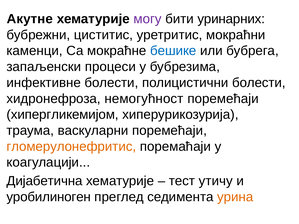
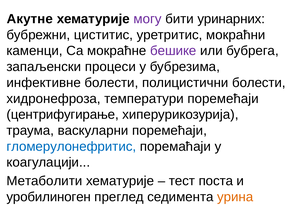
бешике colour: blue -> purple
немогућност: немогућност -> температури
хипергликемијом: хипергликемијом -> центрифугирање
гломерулонефритис colour: orange -> blue
Дијабетична: Дијабетична -> Метаболити
утичу: утичу -> поста
